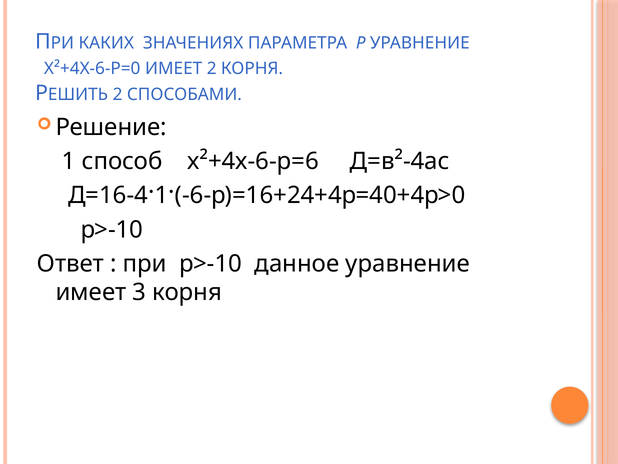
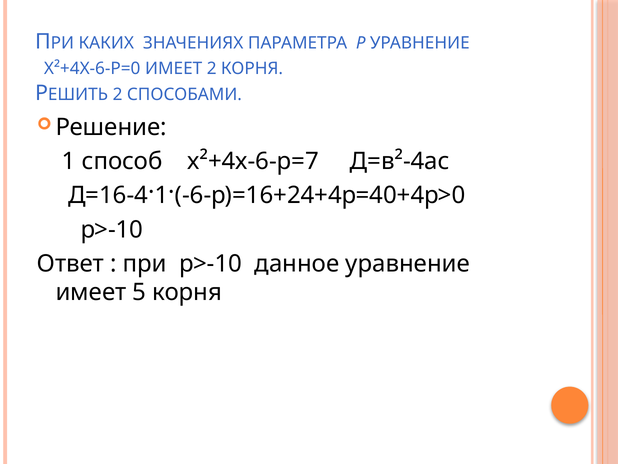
х²+4х-6-р=6: х²+4х-6-р=6 -> х²+4х-6-р=7
3: 3 -> 5
